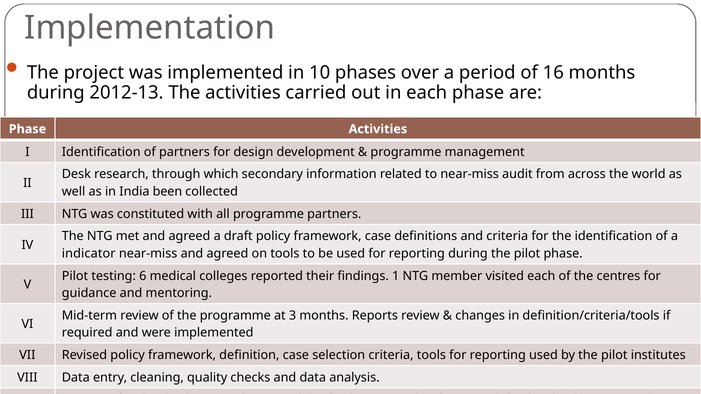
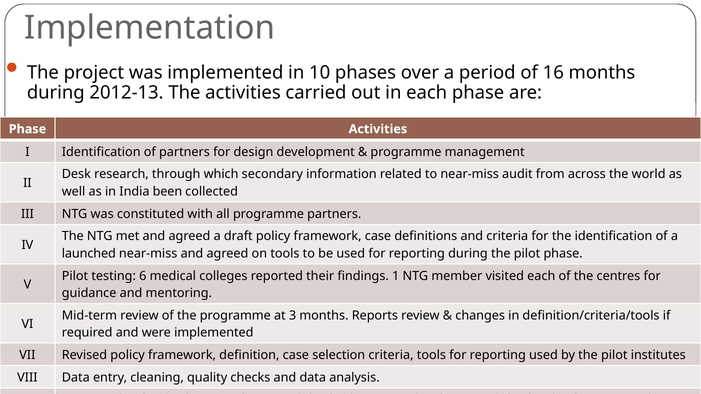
indicator: indicator -> launched
